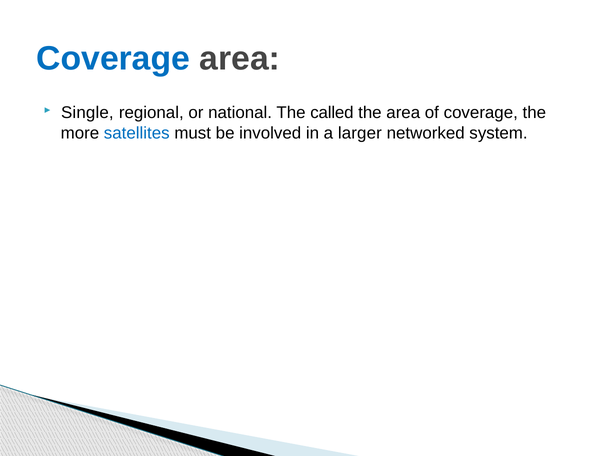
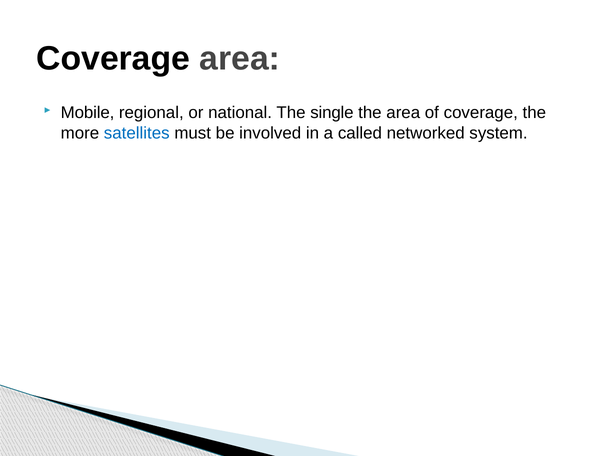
Coverage at (113, 59) colour: blue -> black
Single: Single -> Mobile
called: called -> single
larger: larger -> called
